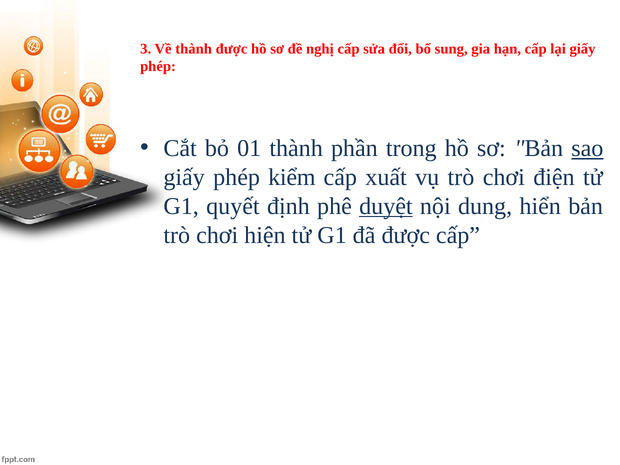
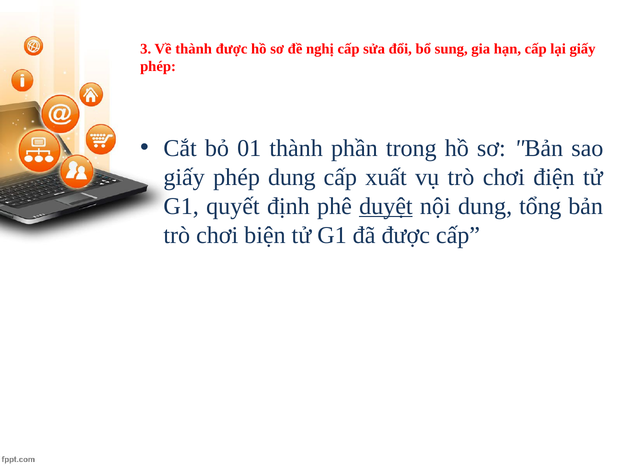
sao underline: present -> none
phép kiểm: kiểm -> dung
hiển: hiển -> tổng
hiện: hiện -> biện
